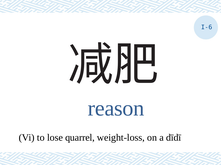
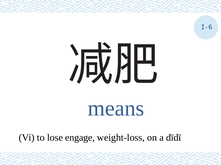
reason: reason -> means
quarrel: quarrel -> engage
